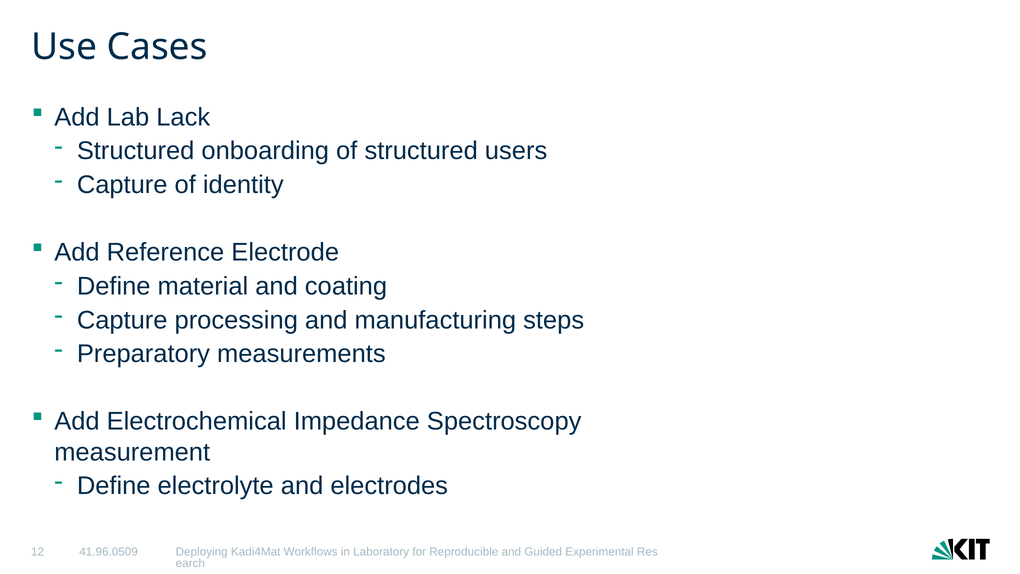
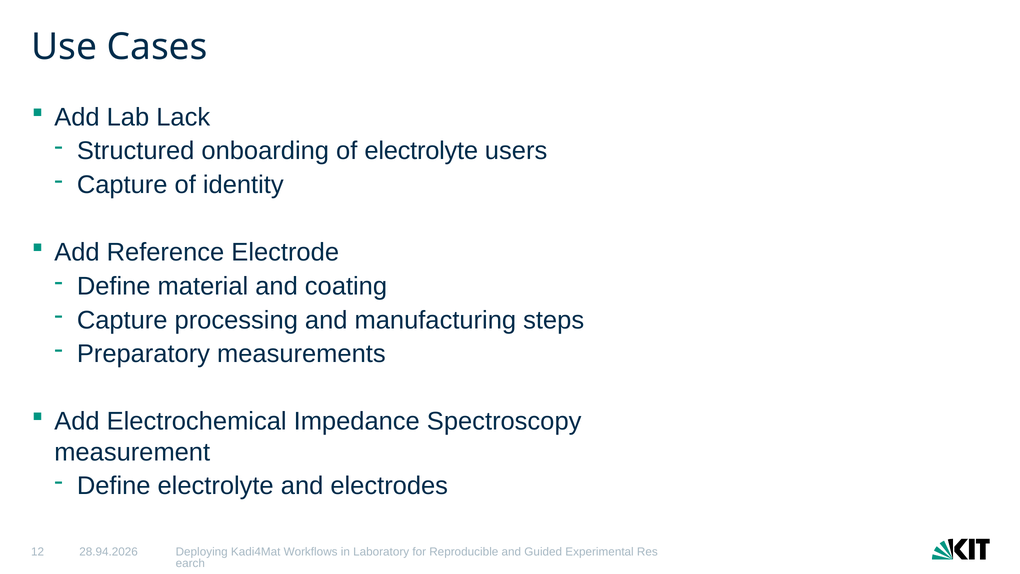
of structured: structured -> electrolyte
41.96.0509: 41.96.0509 -> 28.94.2026
